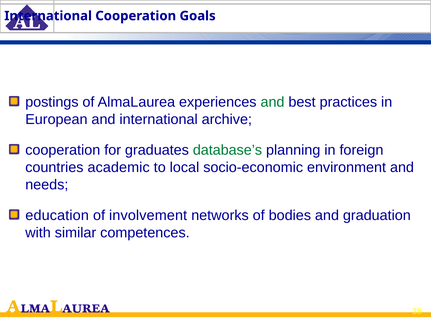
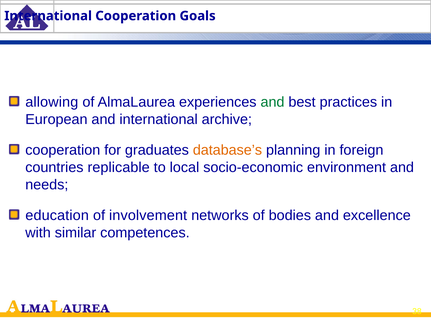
postings: postings -> allowing
database’s colour: green -> orange
academic: academic -> replicable
graduation: graduation -> excellence
